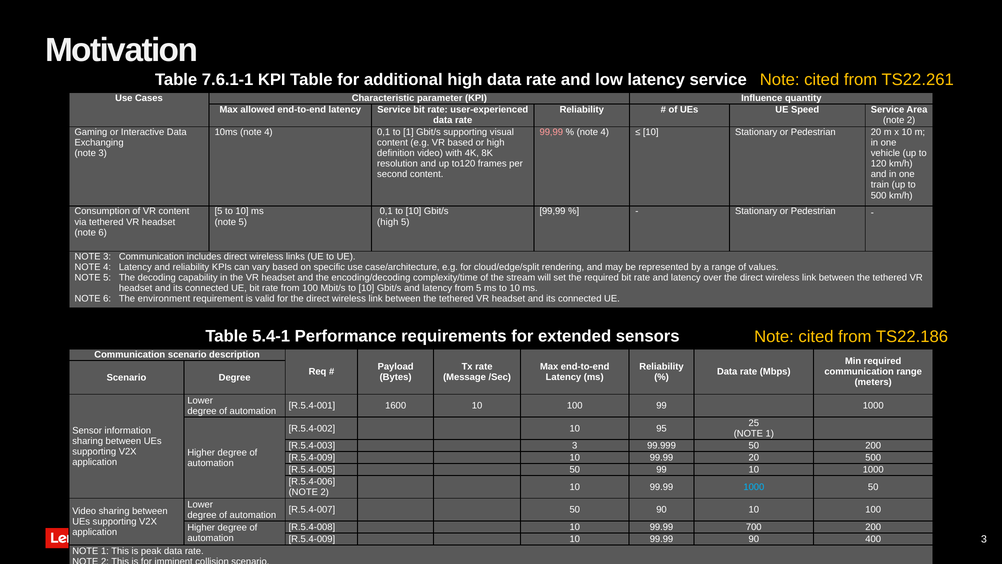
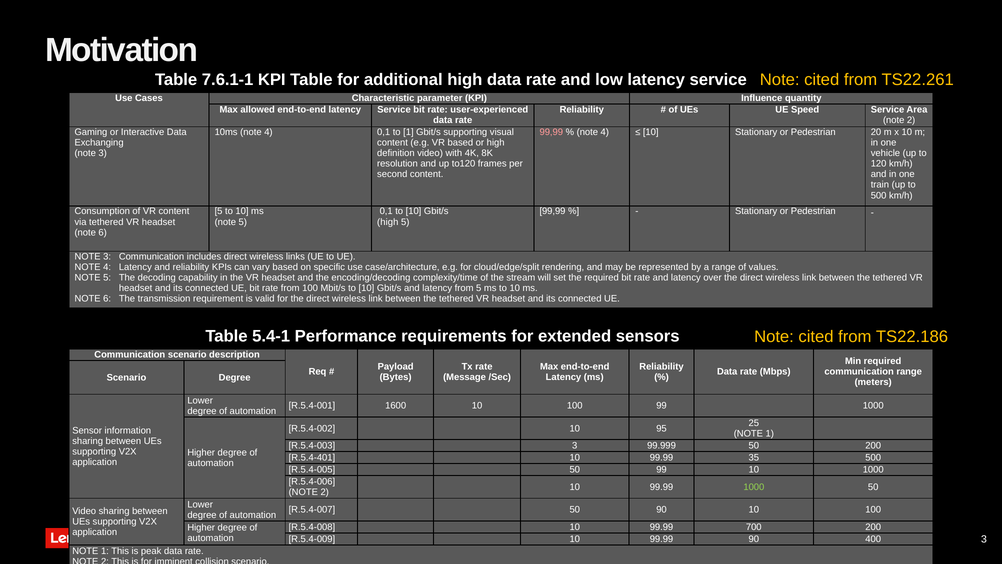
environment: environment -> transmission
R.5.4-009 at (312, 458): R.5.4-009 -> R.5.4-401
99.99 20: 20 -> 35
1000 at (754, 487) colour: light blue -> light green
